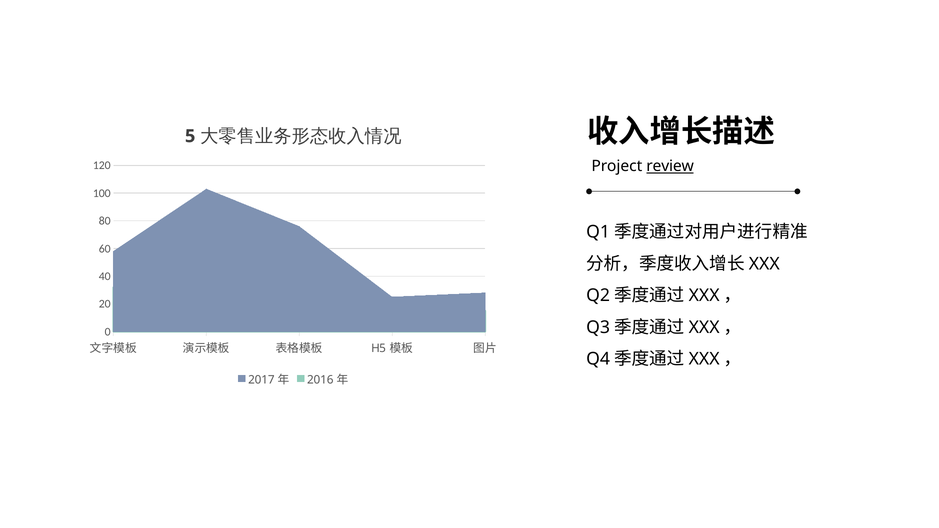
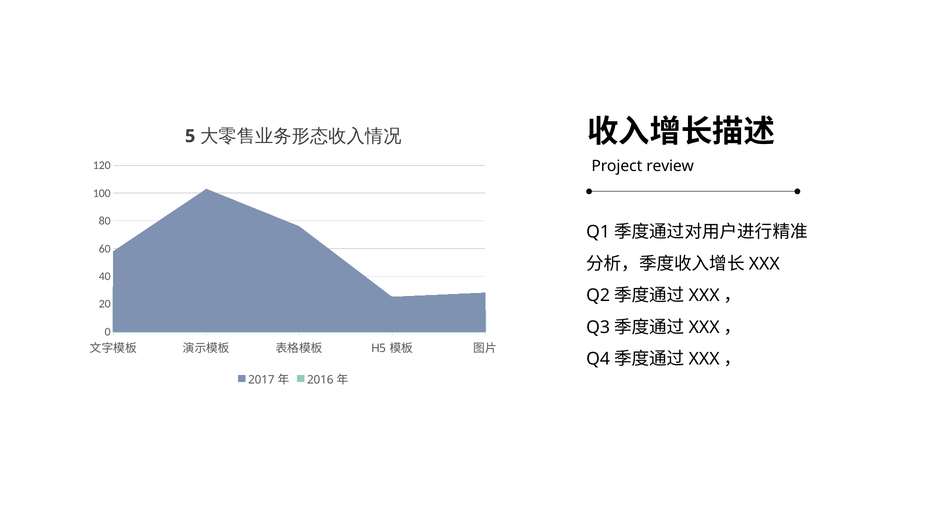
review underline: present -> none
